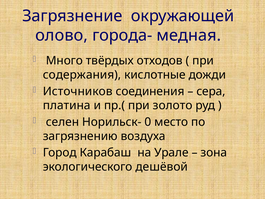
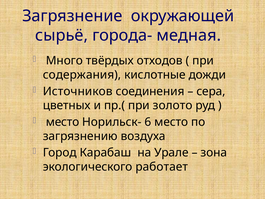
олово: олово -> сырьё
платина: платина -> цветных
селен at (62, 122): селен -> место
0: 0 -> 6
дешёвой: дешёвой -> работает
